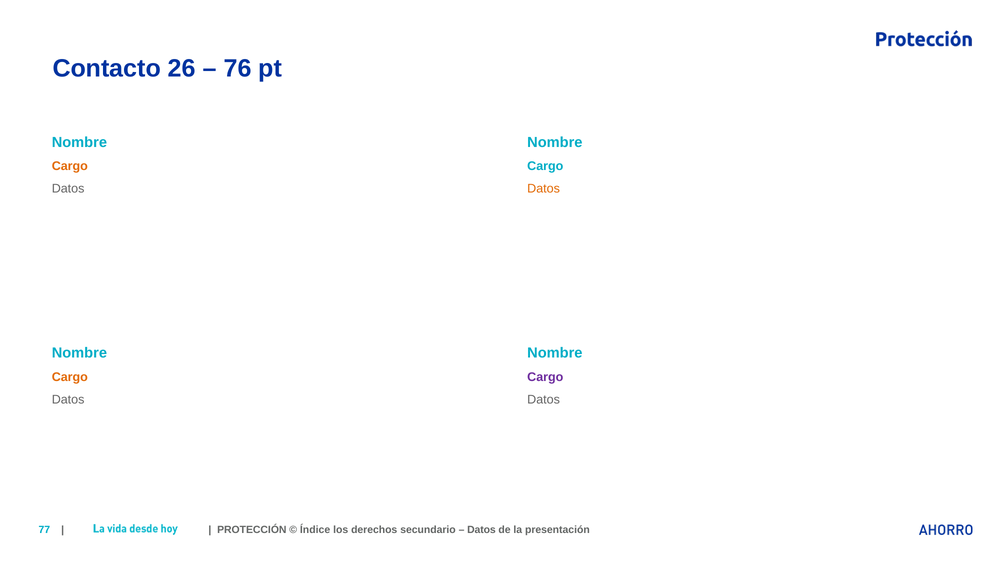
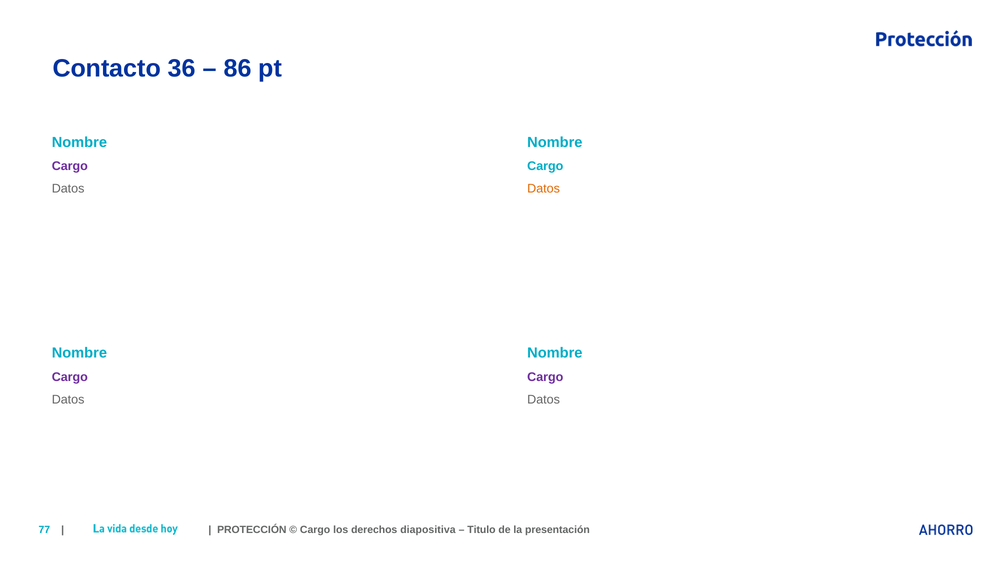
26: 26 -> 36
76: 76 -> 86
Cargo at (70, 166) colour: orange -> purple
Cargo at (70, 377) colour: orange -> purple
Índice at (315, 531): Índice -> Cargo
secundario: secundario -> diapositiva
Datos at (481, 531): Datos -> Titulo
